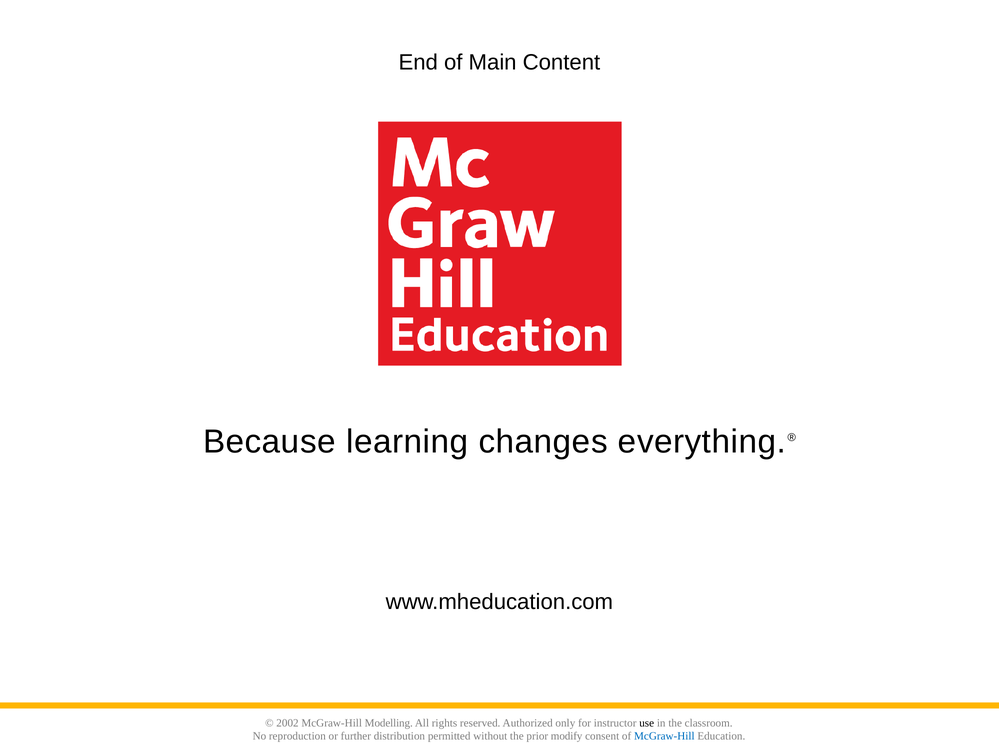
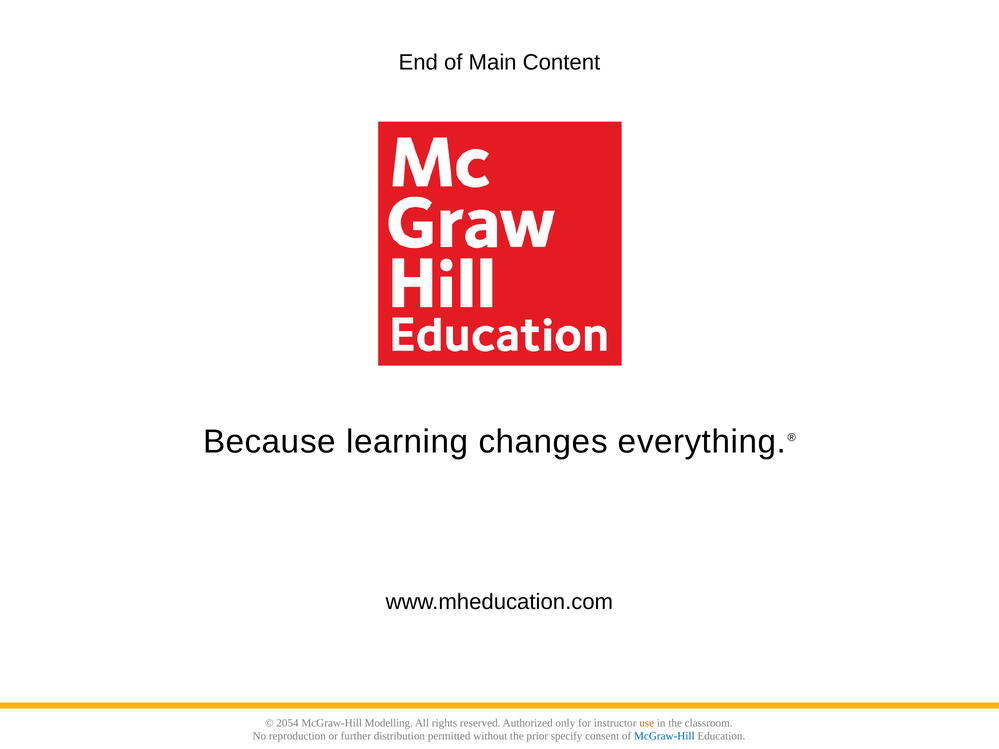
2002: 2002 -> 2054
use colour: black -> orange
modify: modify -> specify
